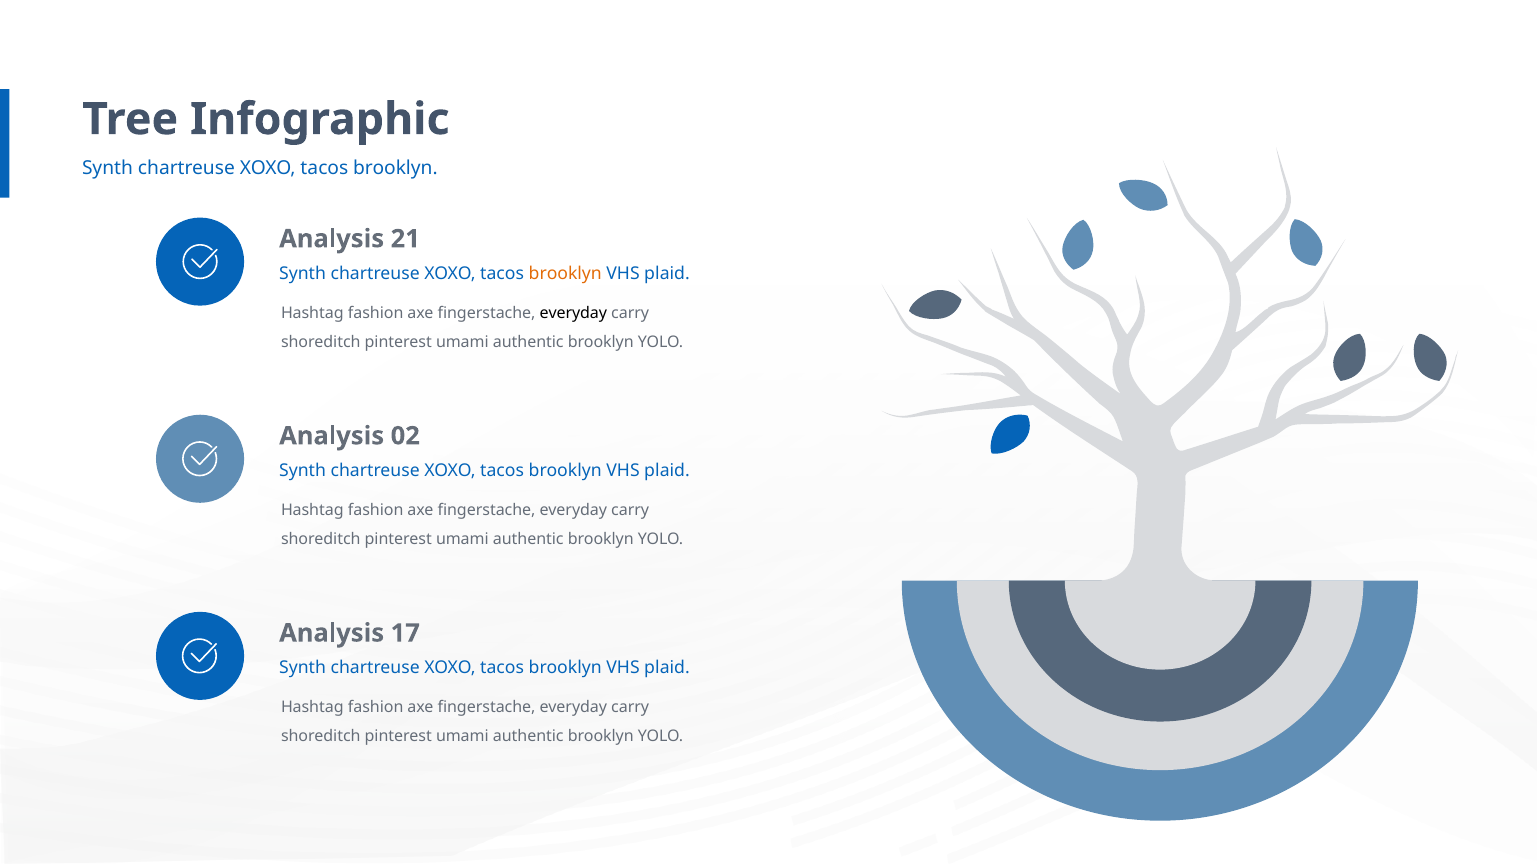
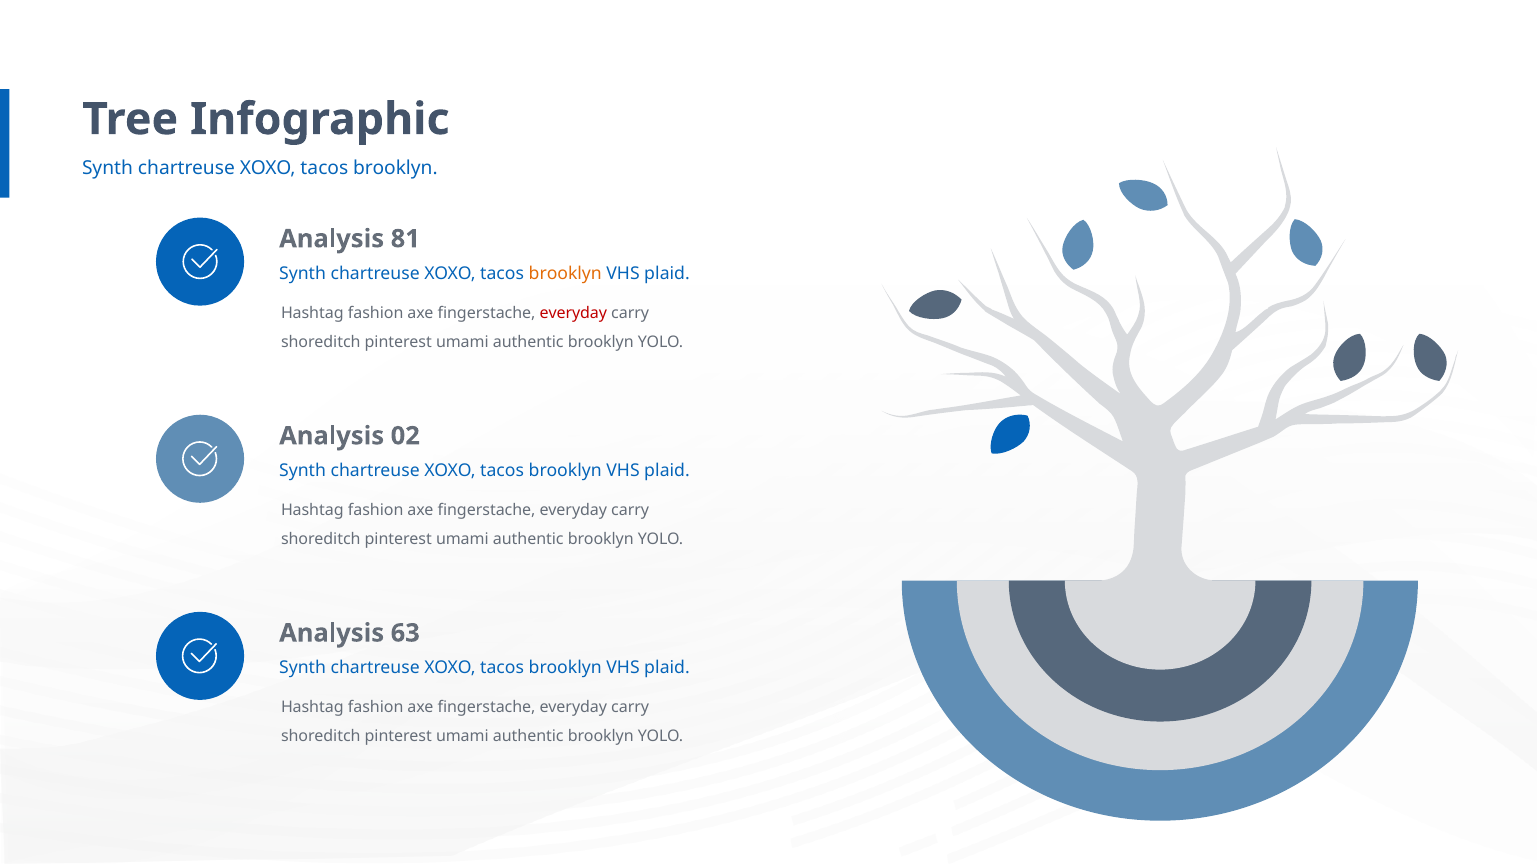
21: 21 -> 81
everyday at (573, 313) colour: black -> red
17: 17 -> 63
